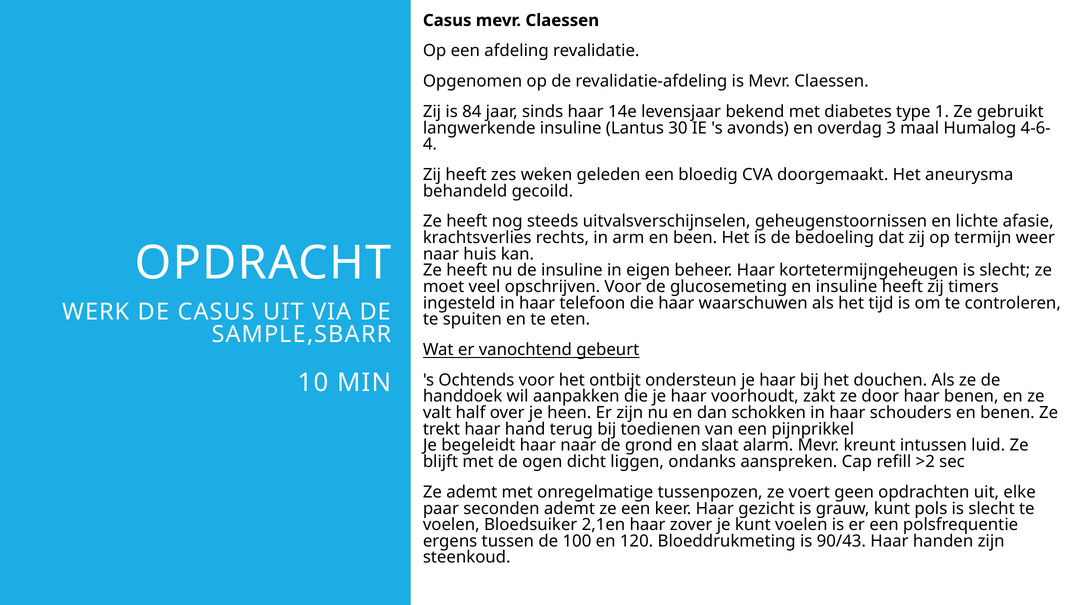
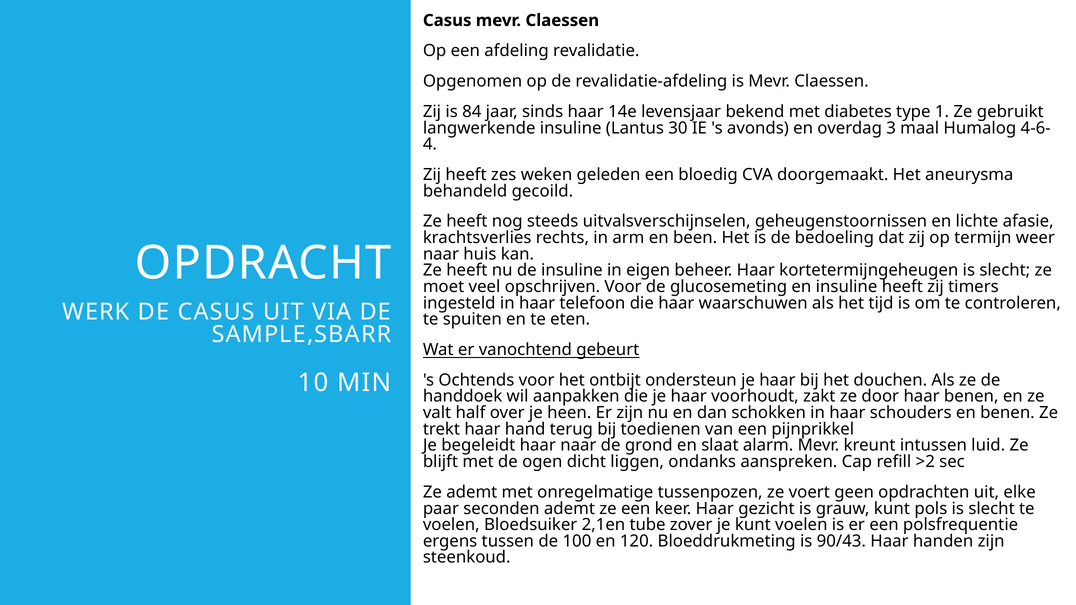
2,1en haar: haar -> tube
